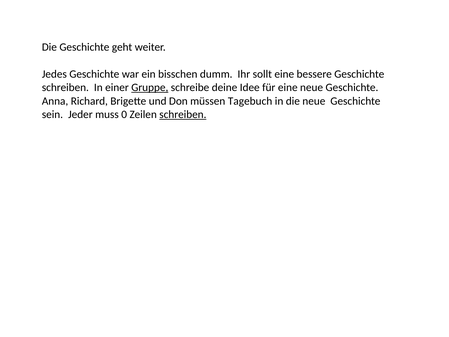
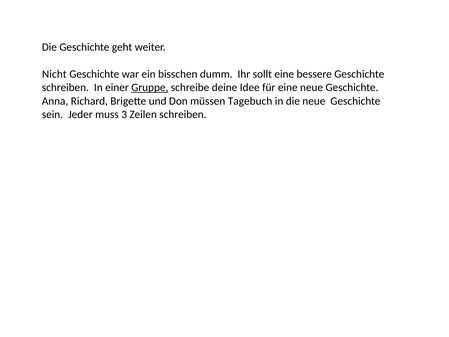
Jedes: Jedes -> Nicht
0: 0 -> 3
schreiben at (183, 114) underline: present -> none
